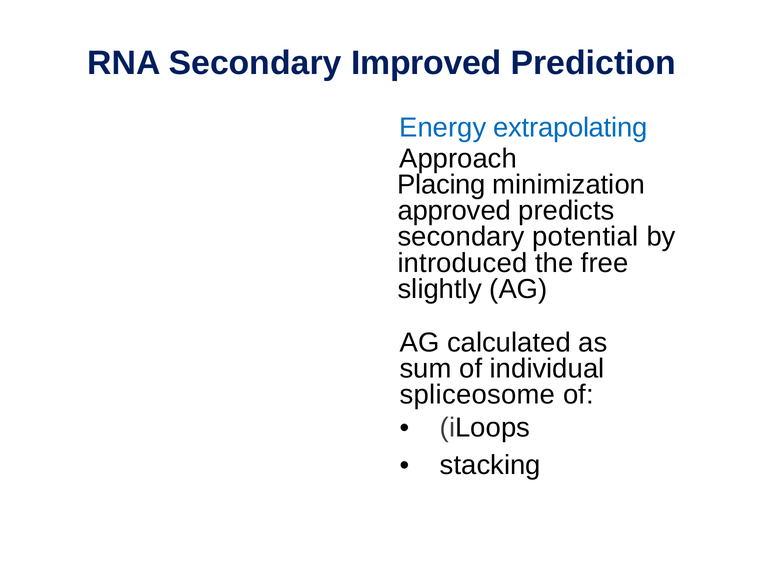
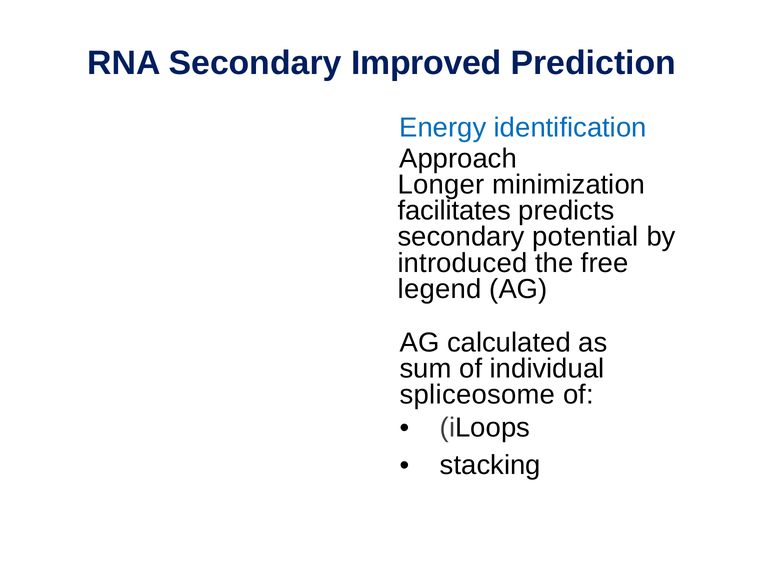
extrapolating: extrapolating -> identification
Placing: Placing -> Longer
approved: approved -> facilitates
slightly: slightly -> legend
